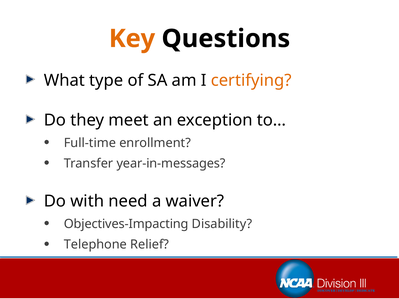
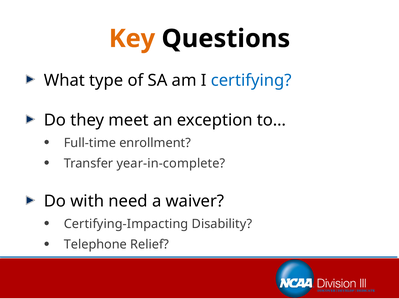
certifying colour: orange -> blue
year-in-messages: year-in-messages -> year-in-complete
Objectives-Impacting: Objectives-Impacting -> Certifying-Impacting
